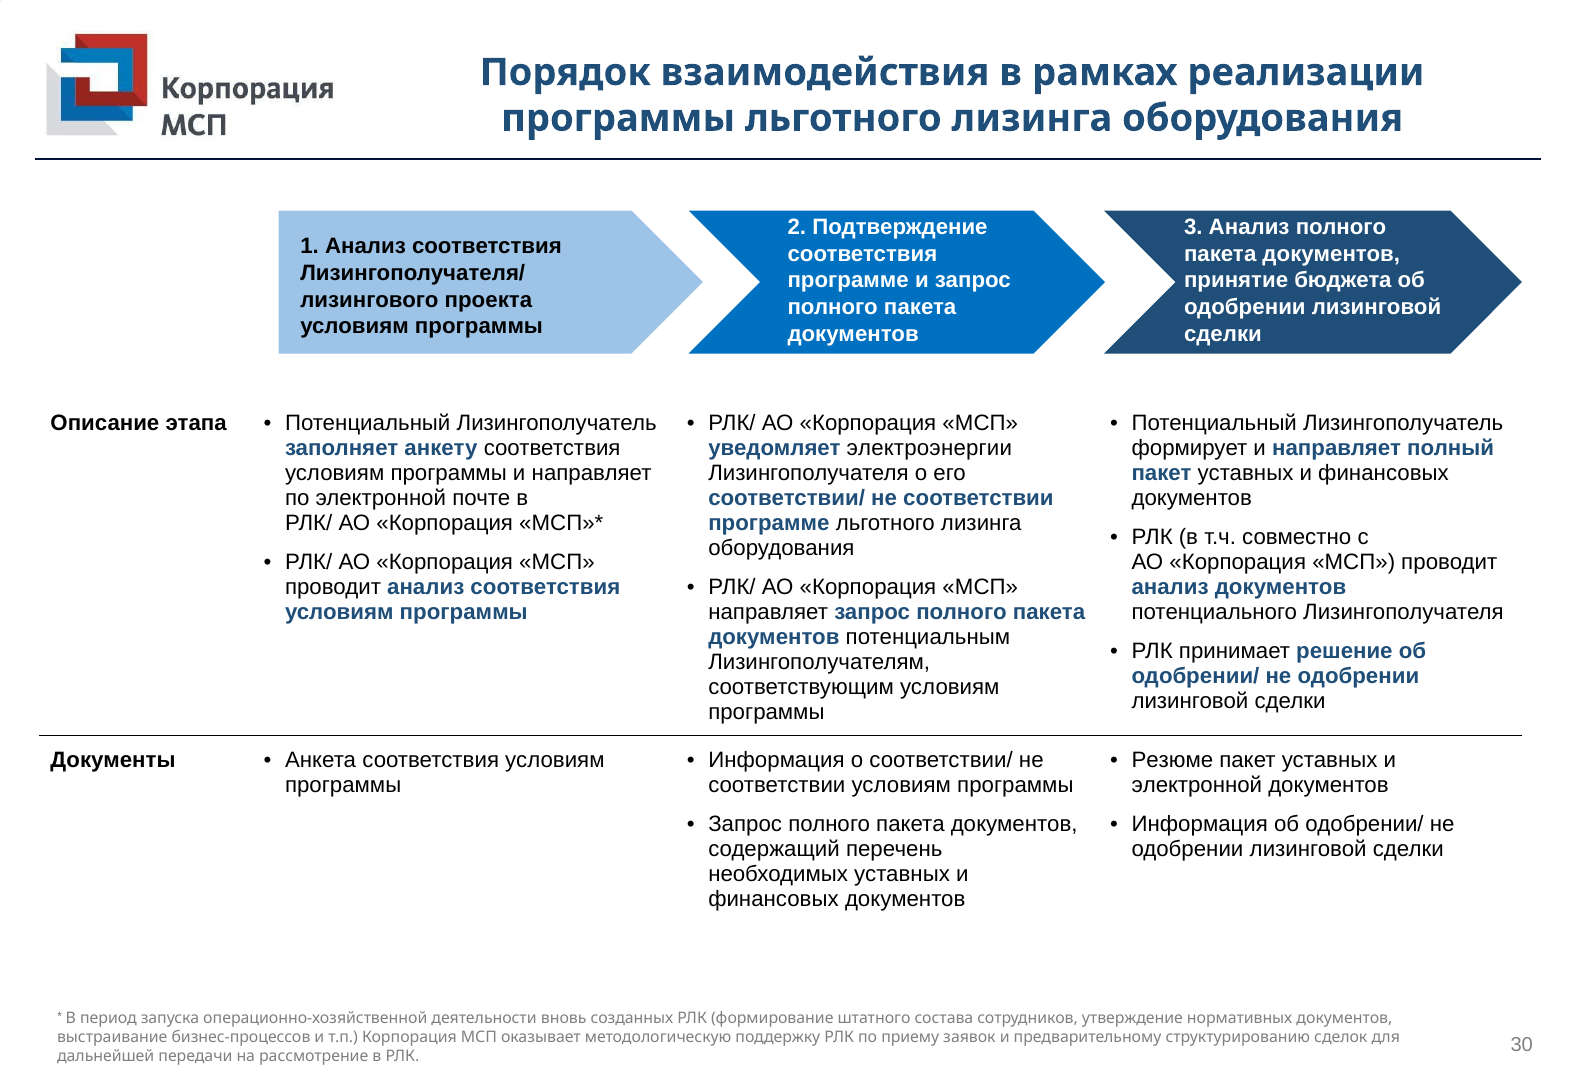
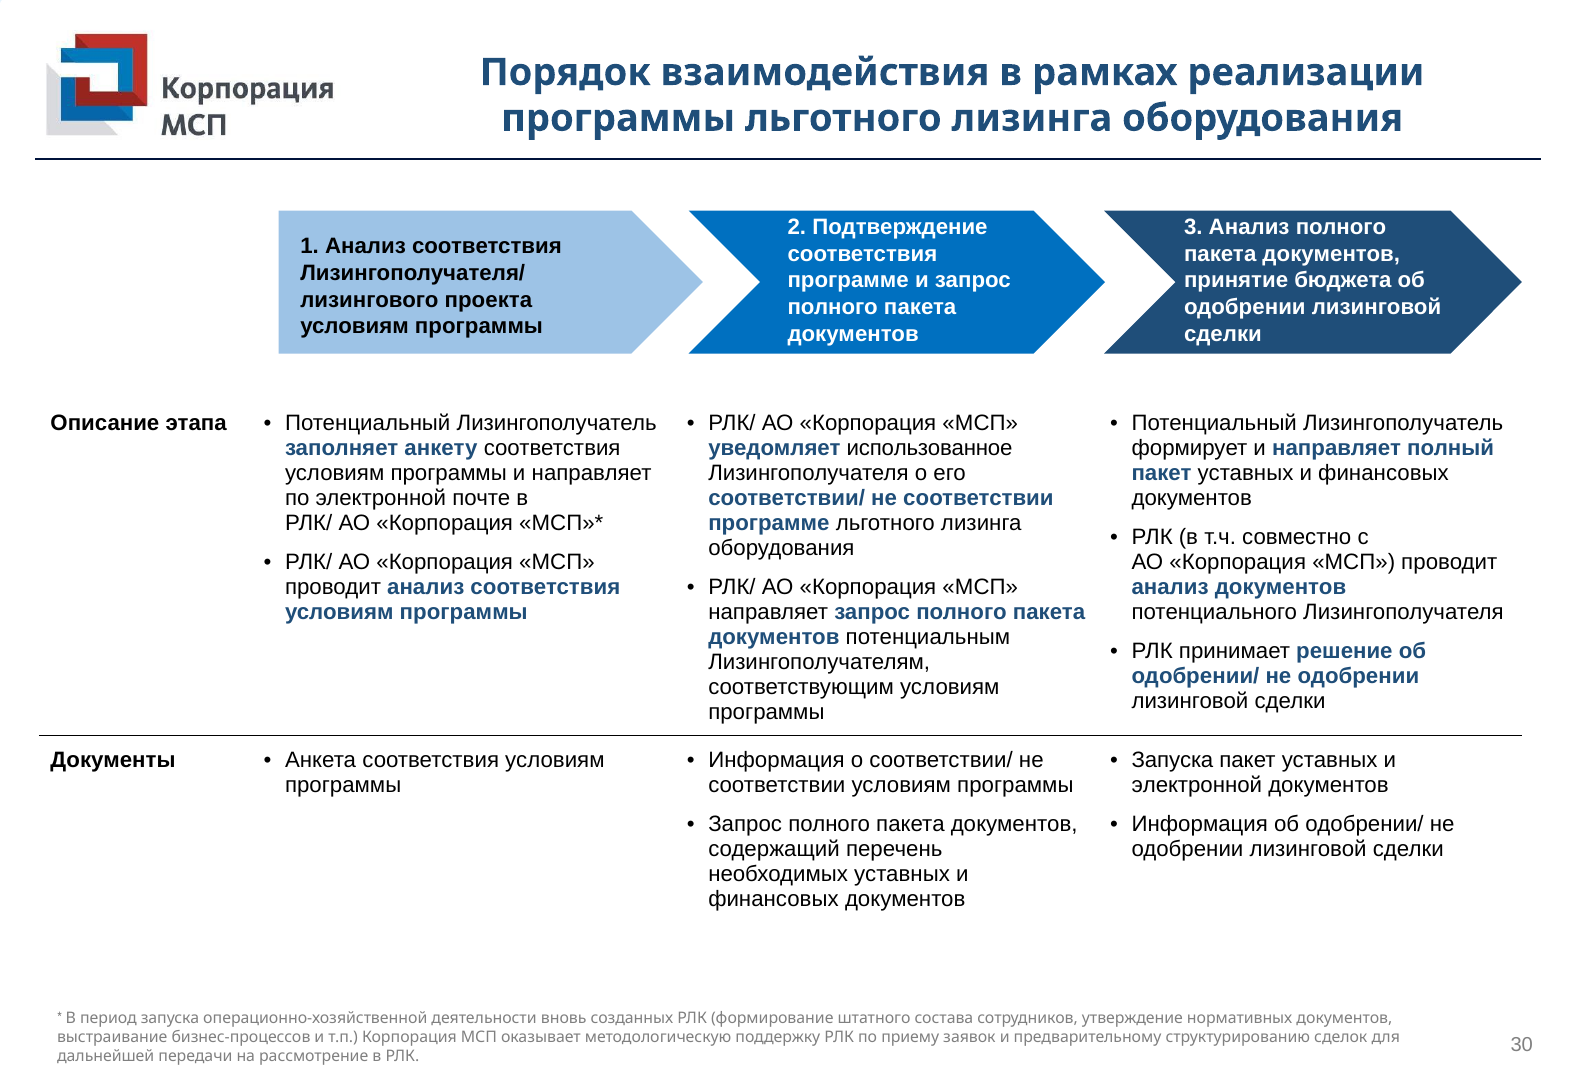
электроэнергии: электроэнергии -> использованное
Резюме at (1172, 760): Резюме -> Запуска
